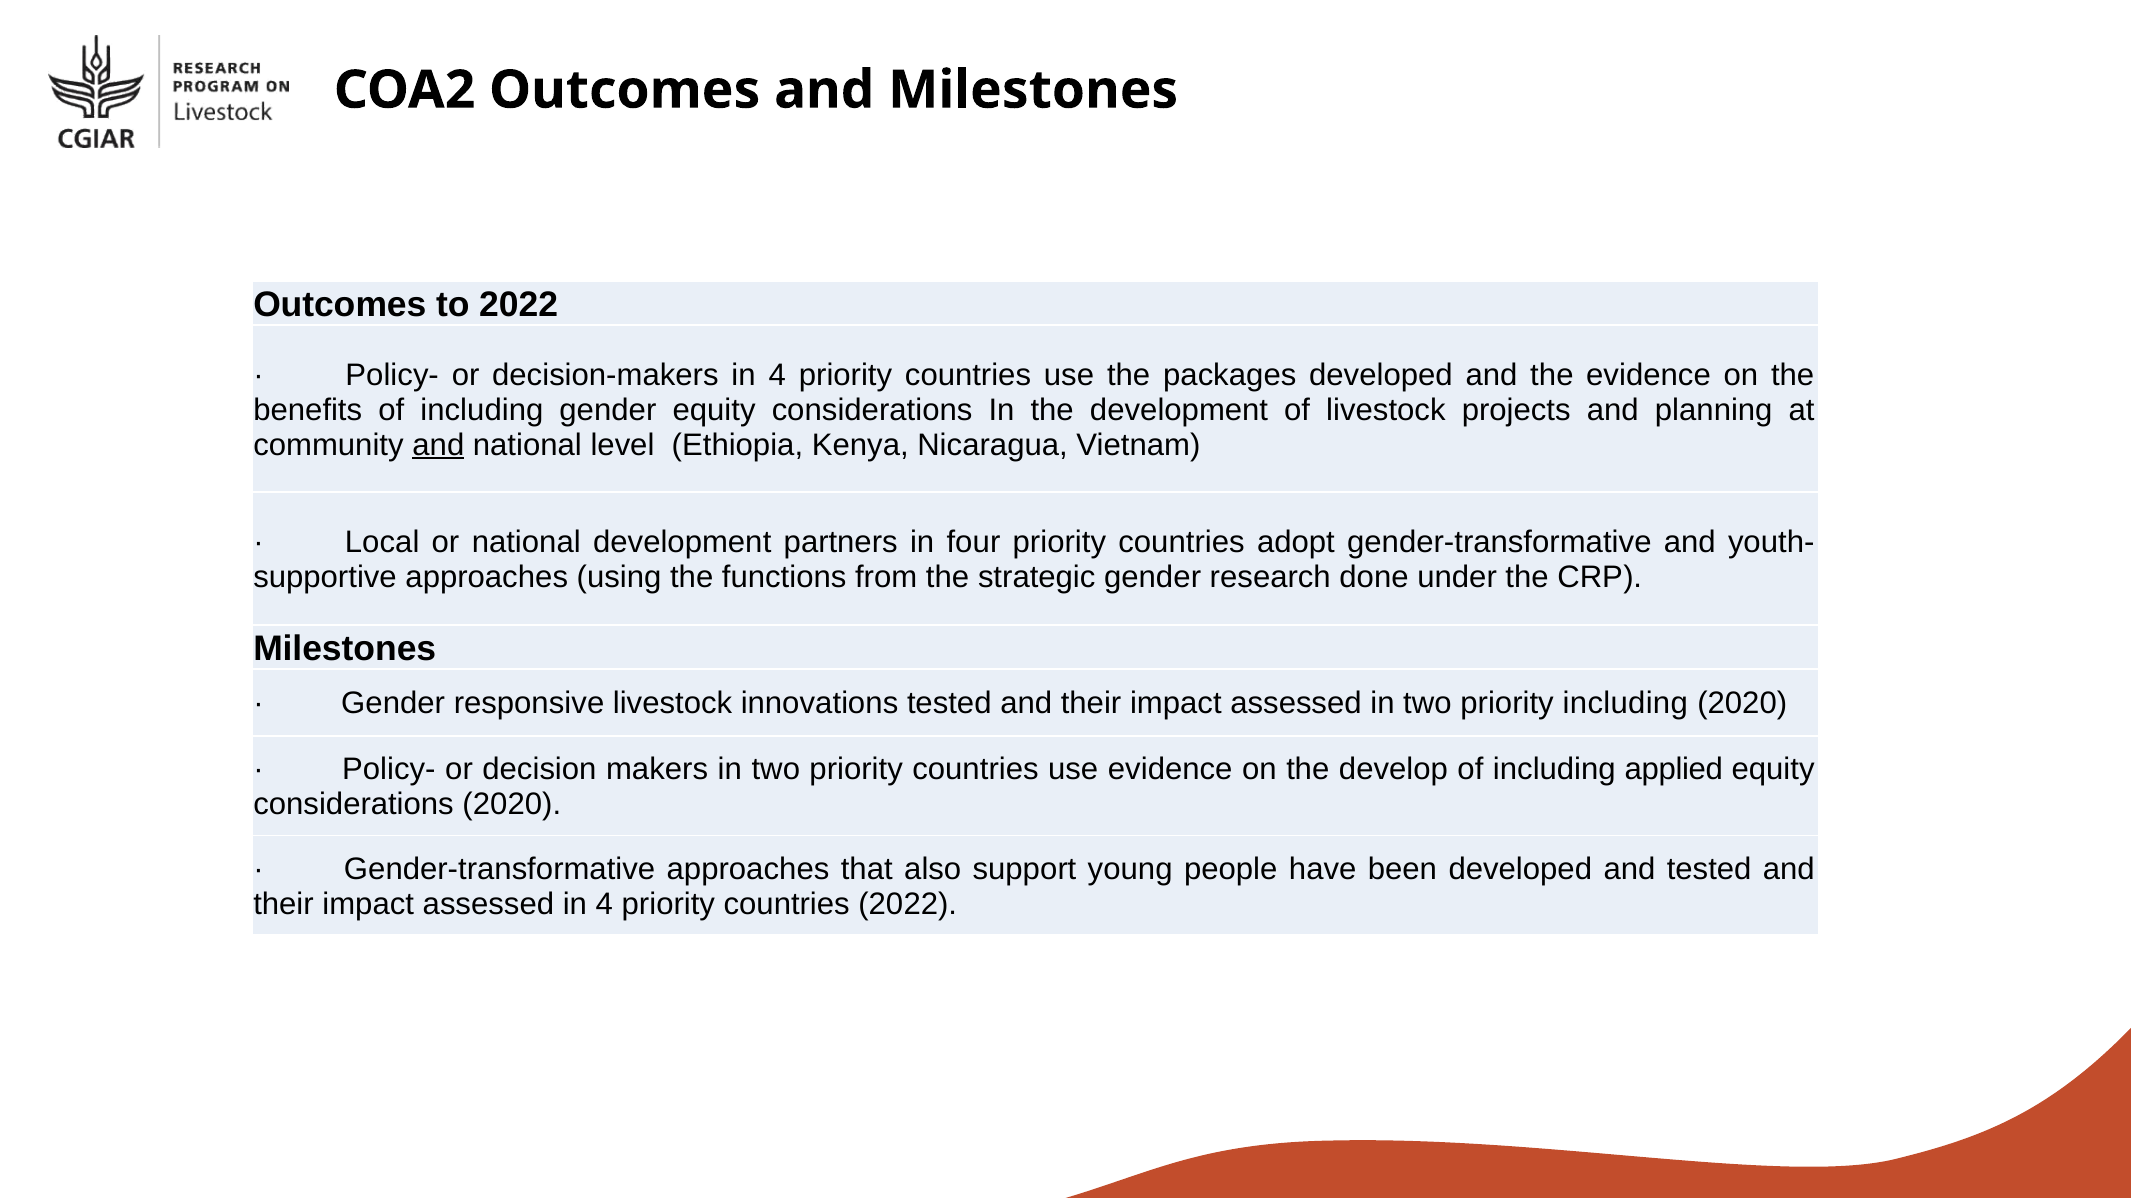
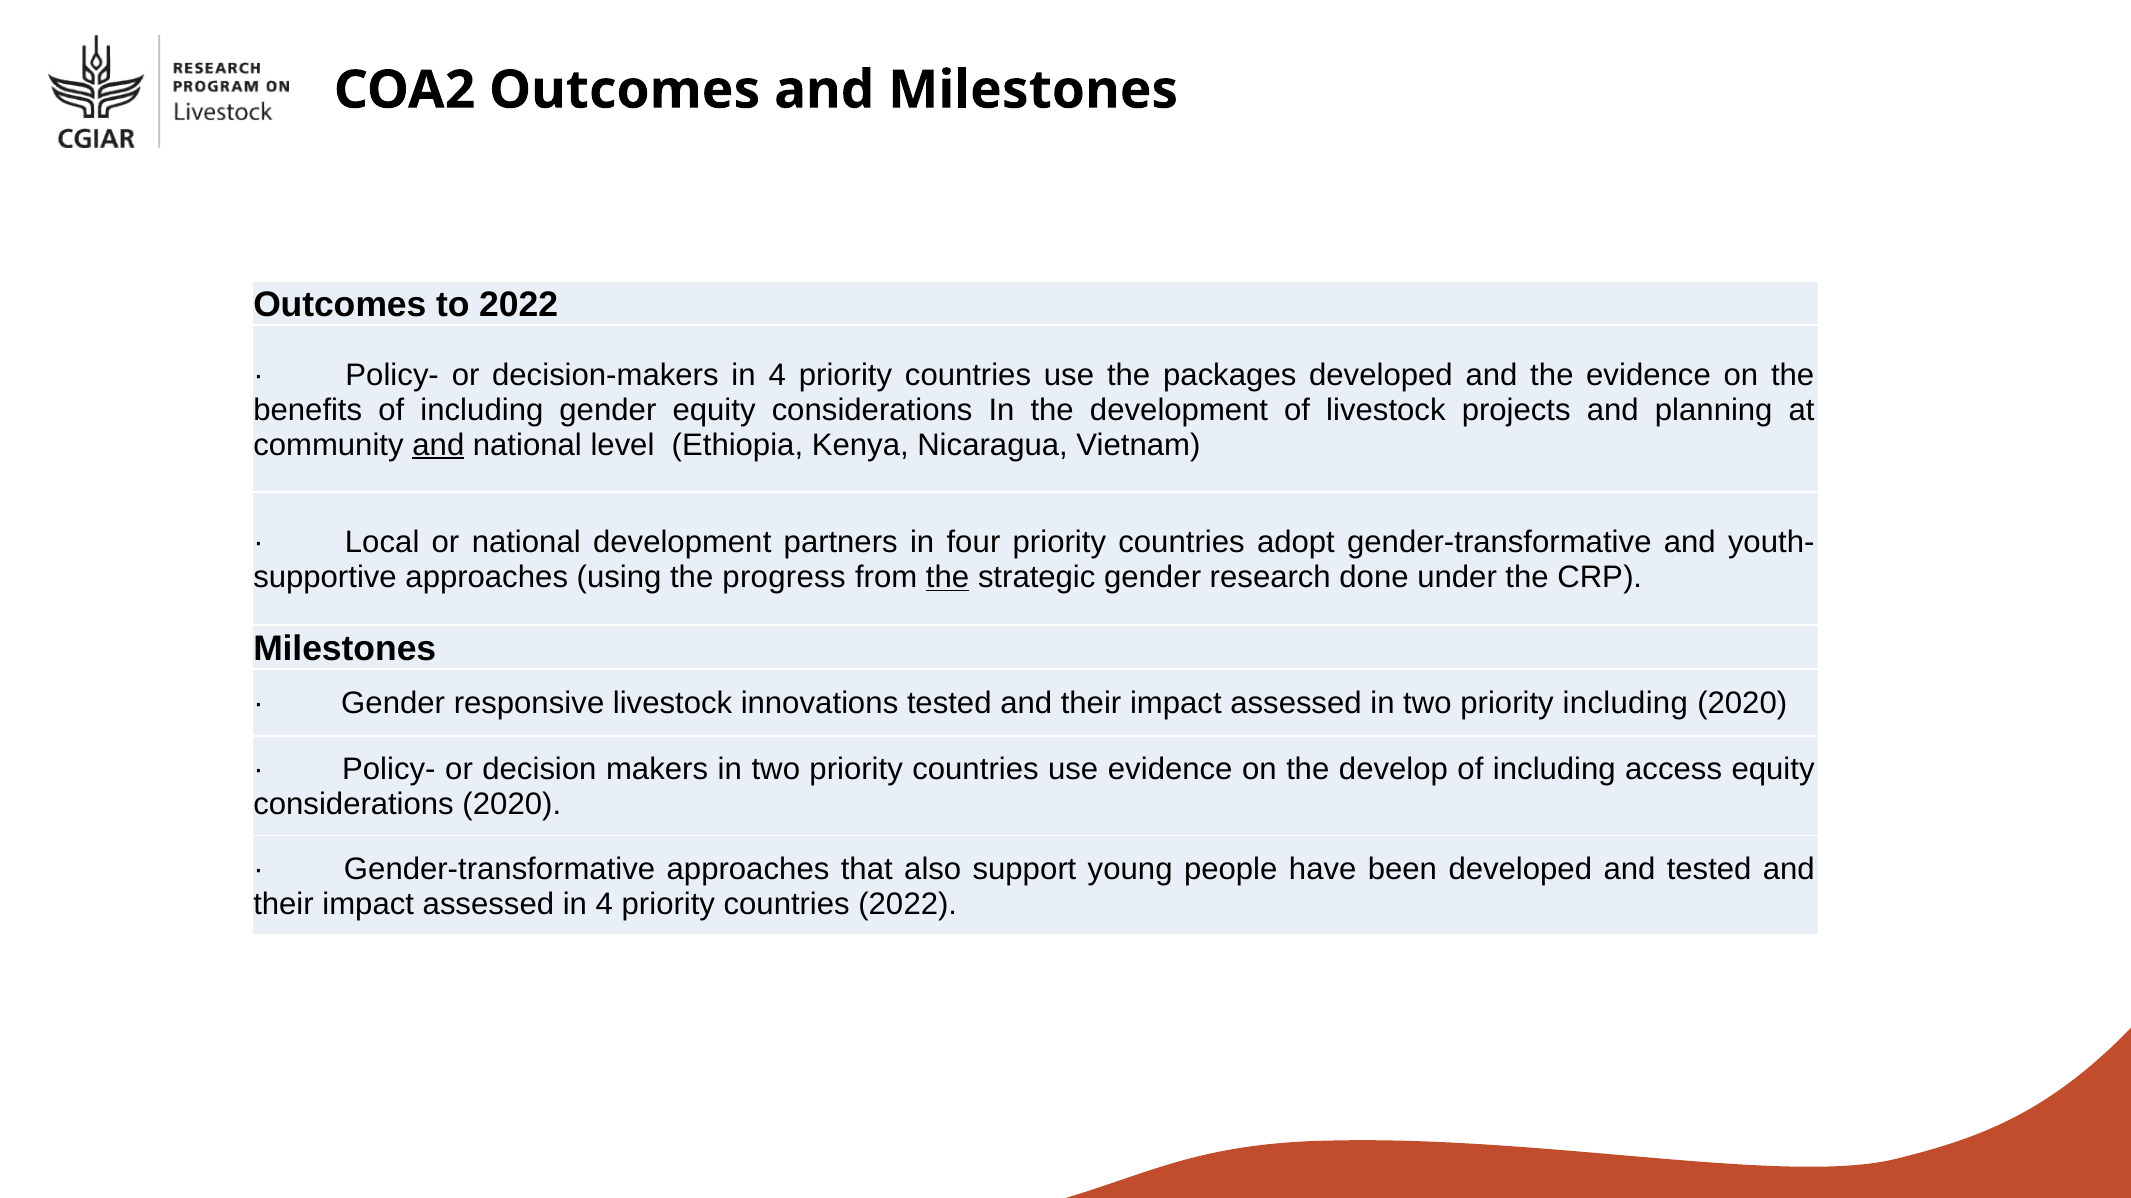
functions: functions -> progress
the at (948, 577) underline: none -> present
applied: applied -> access
